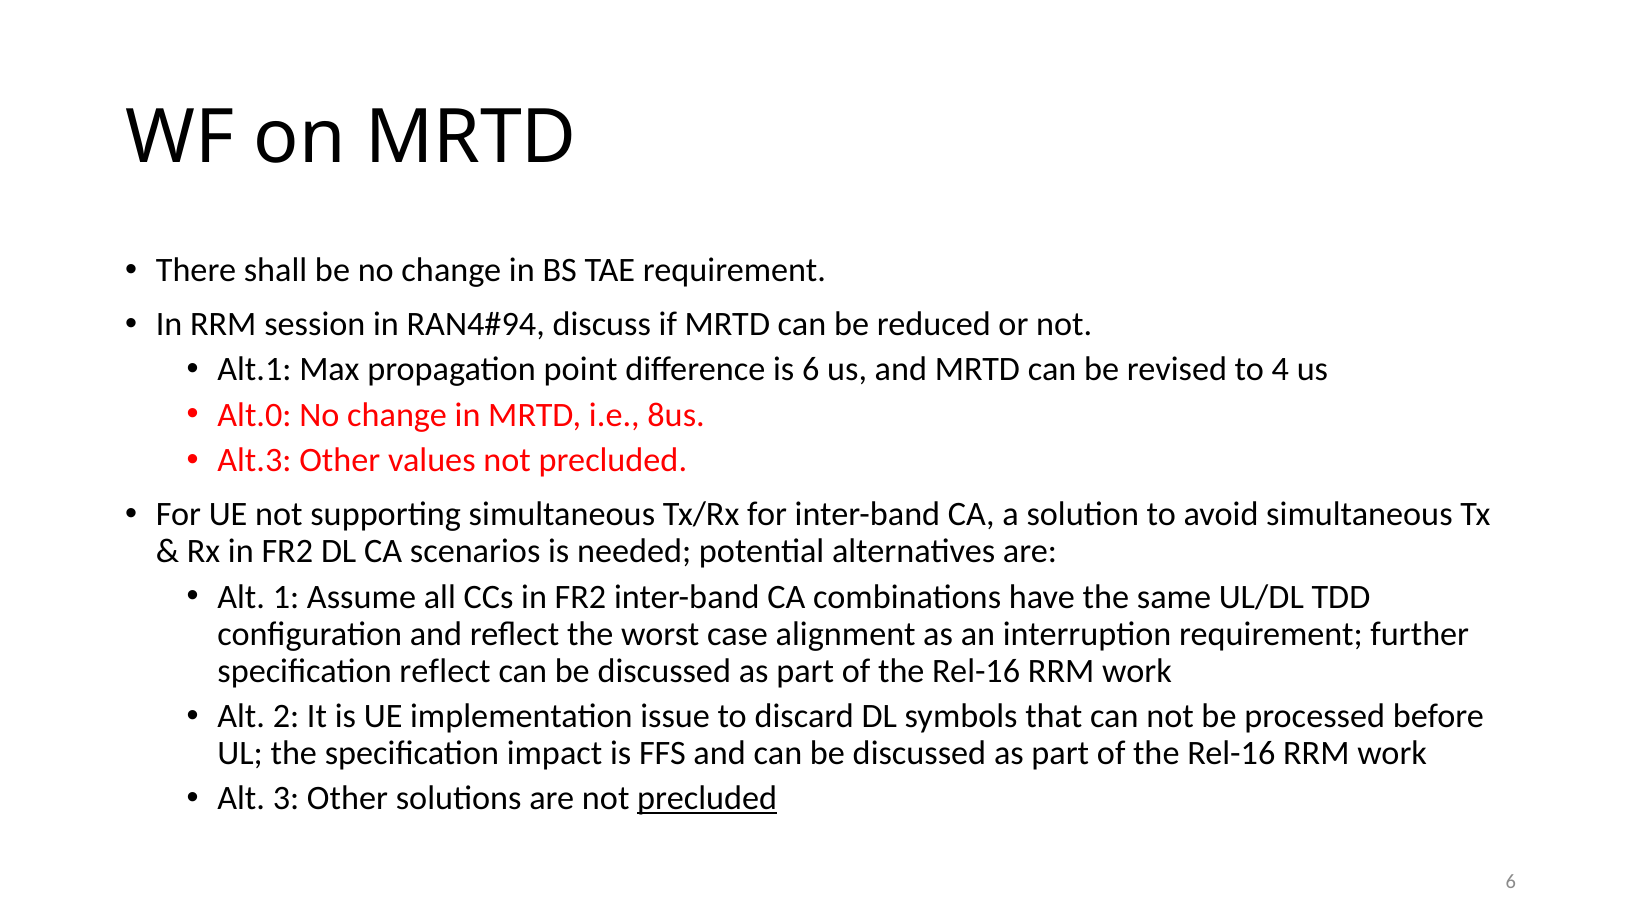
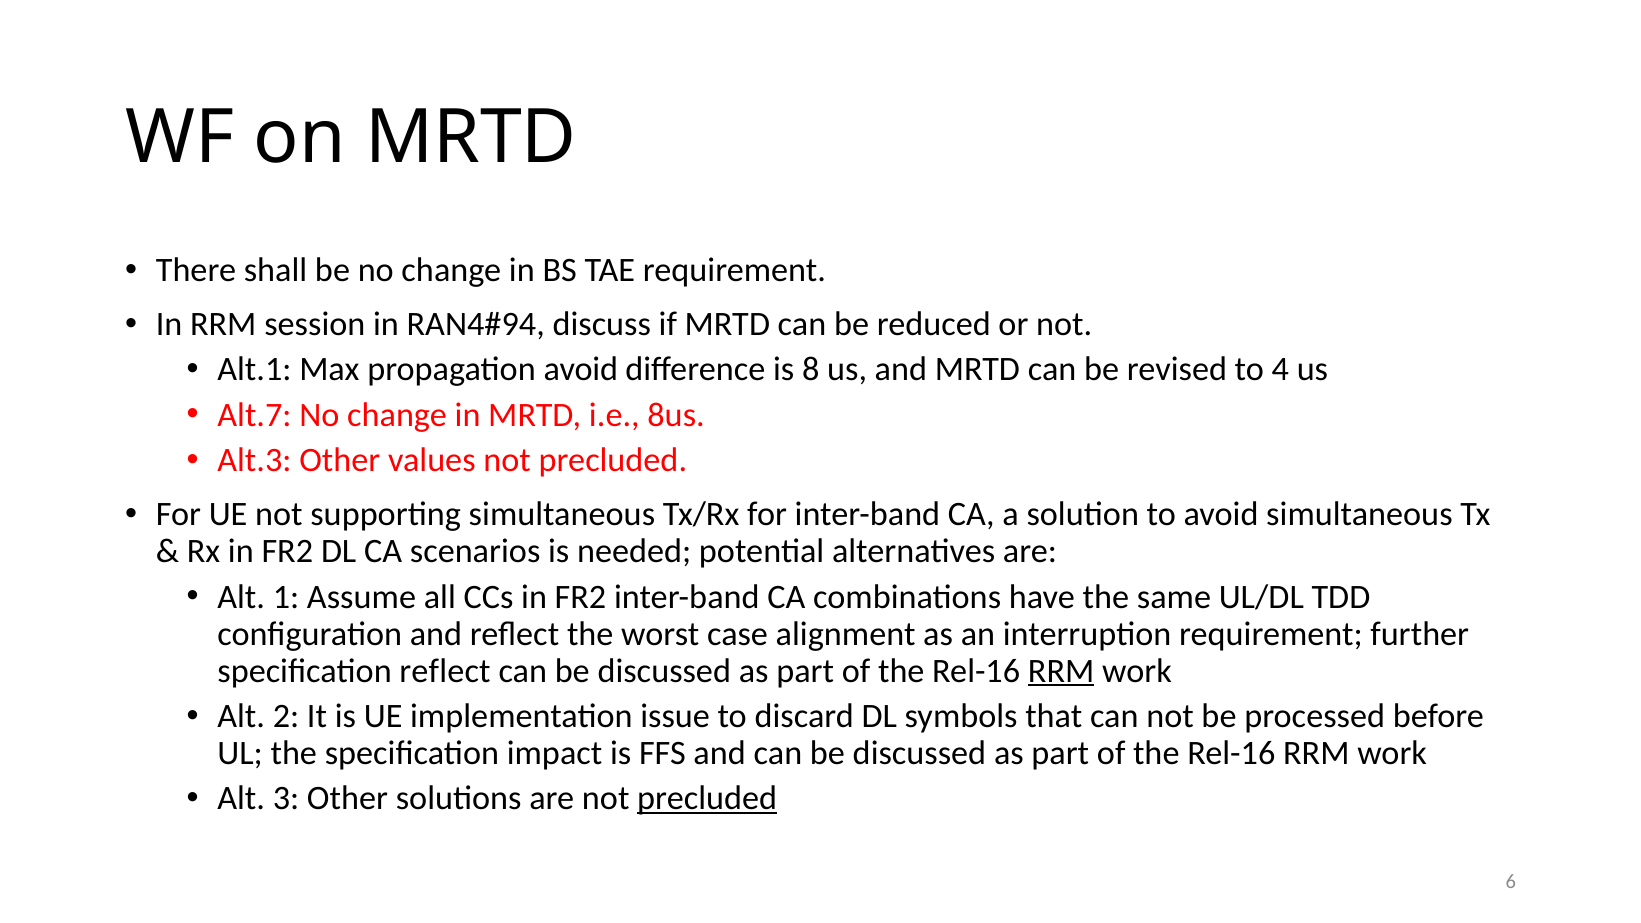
propagation point: point -> avoid
is 6: 6 -> 8
Alt.0: Alt.0 -> Alt.7
RRM at (1061, 671) underline: none -> present
